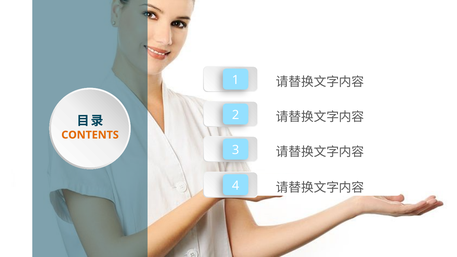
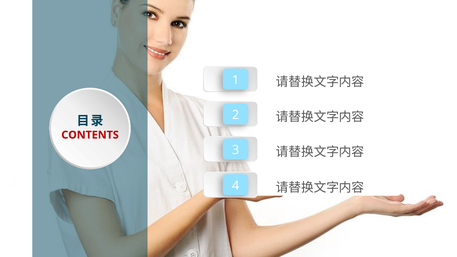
CONTENTS colour: orange -> red
